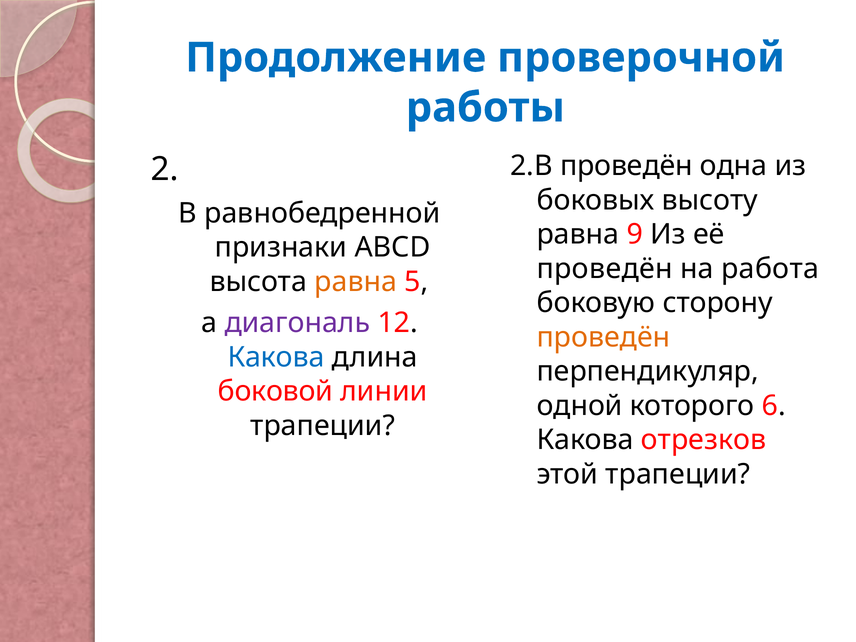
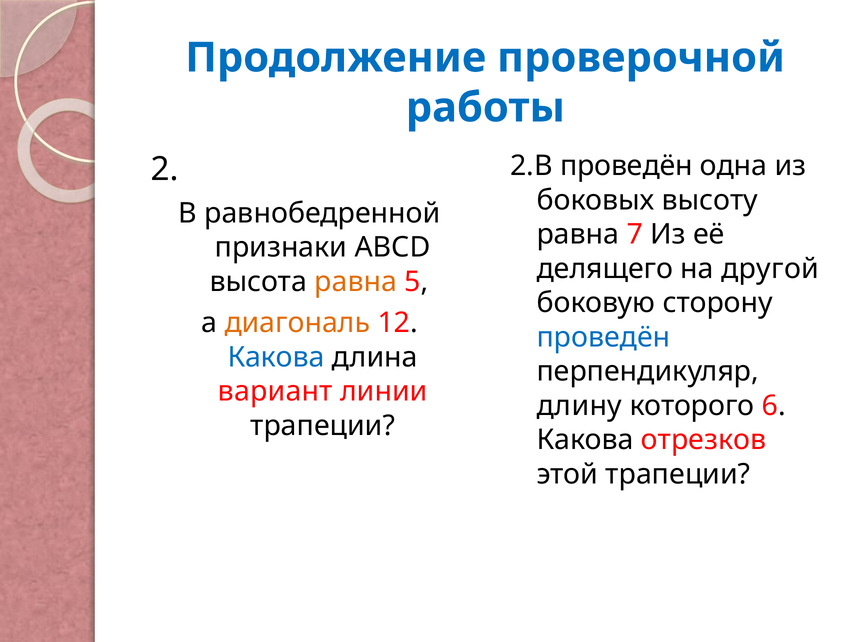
9: 9 -> 7
проведён at (605, 269): проведён -> делящего
работа: работа -> другой
диагональ colour: purple -> orange
проведён at (603, 337) colour: orange -> blue
боковой: боковой -> вариант
одной: одной -> длину
